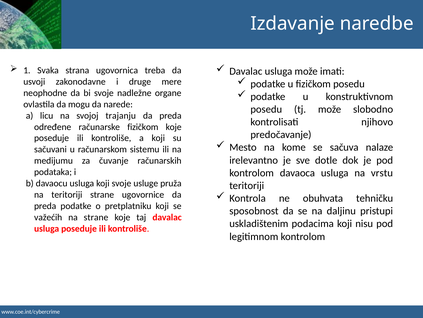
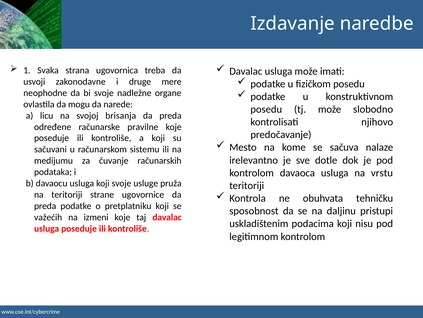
trajanju: trajanju -> brisanja
računarske fizičkom: fizičkom -> pravilne
na strane: strane -> izmeni
